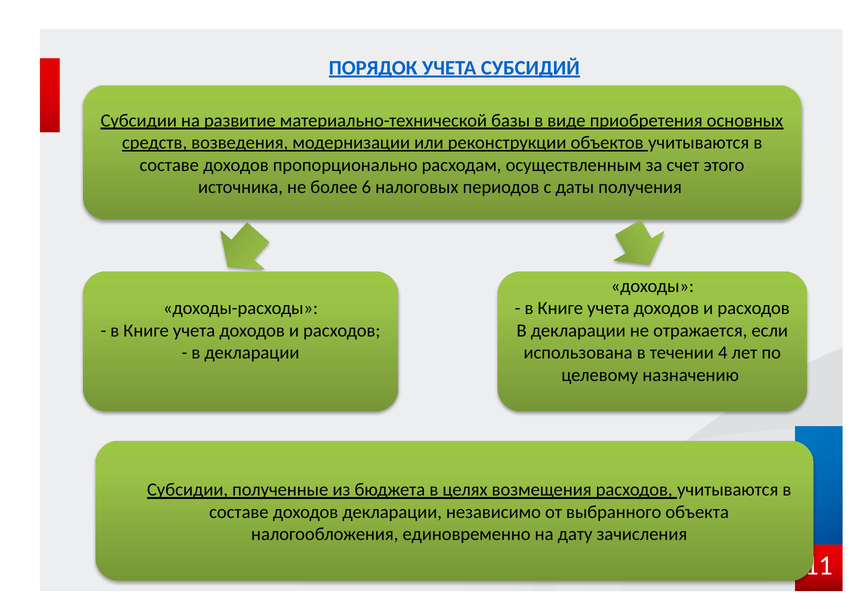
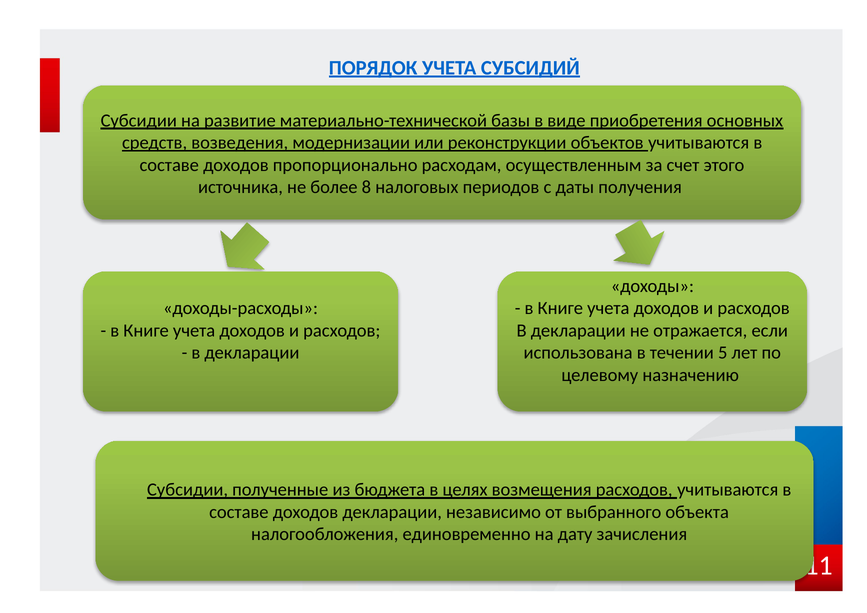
6: 6 -> 8
4: 4 -> 5
